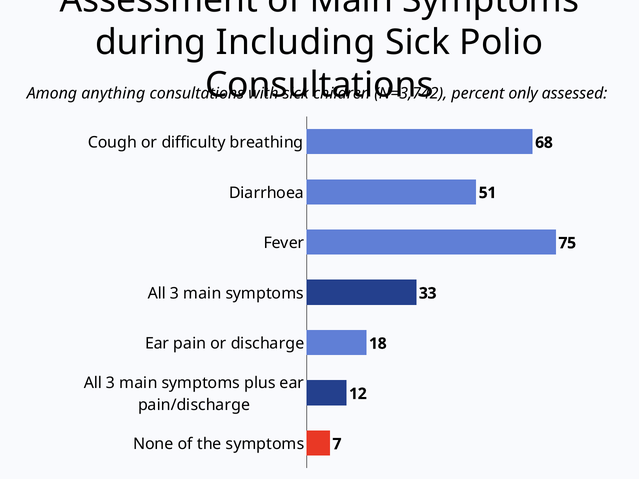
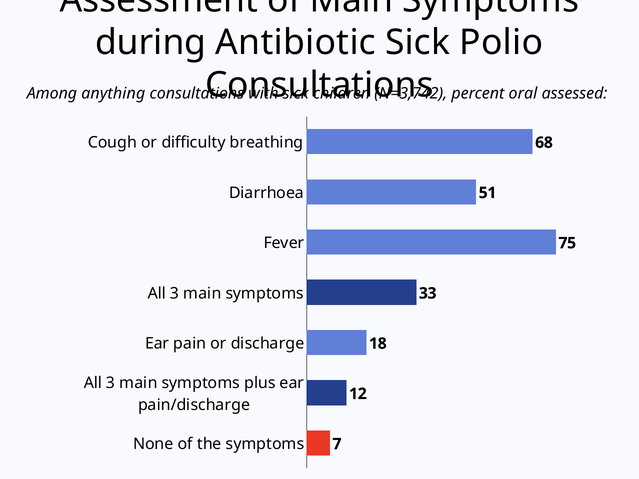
Including: Including -> Antibiotic
only: only -> oral
